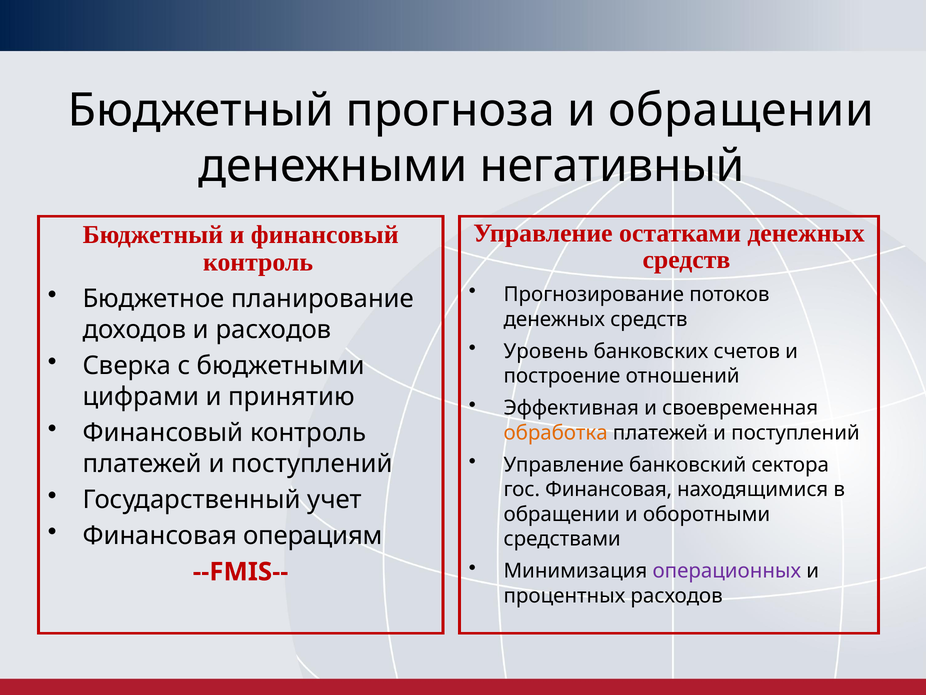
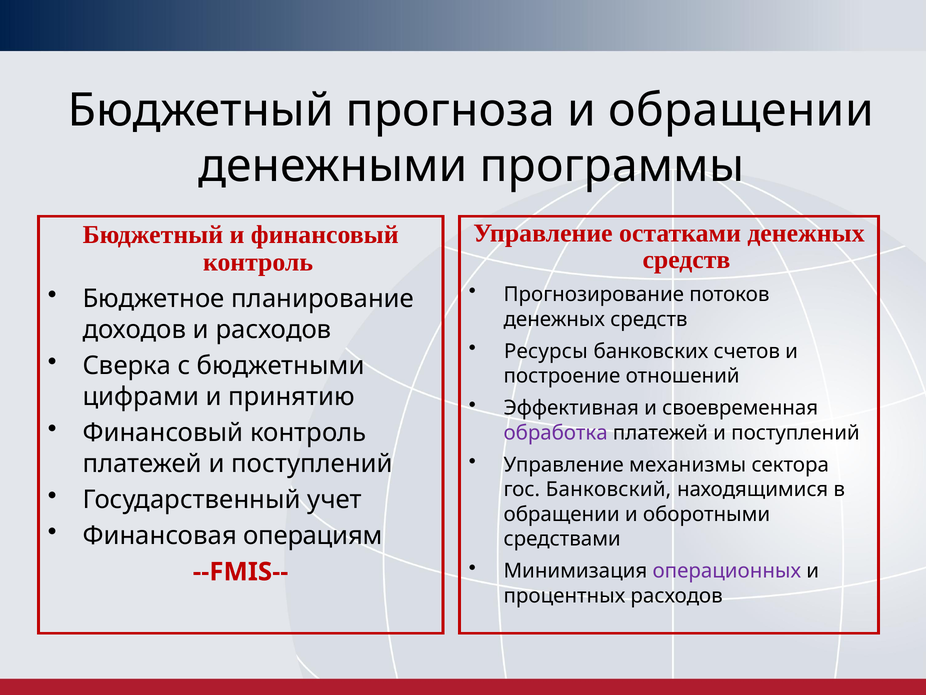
негативный: негативный -> программы
Уровень: Уровень -> Ресурсы
обработка colour: orange -> purple
банковский: банковский -> механизмы
гос Финансовая: Финансовая -> Банковский
